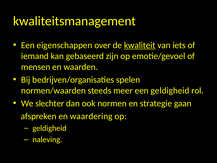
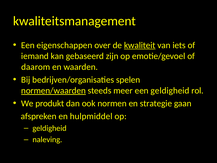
mensen: mensen -> daarom
normen/waarden underline: none -> present
slechter: slechter -> produkt
waardering: waardering -> hulpmiddel
